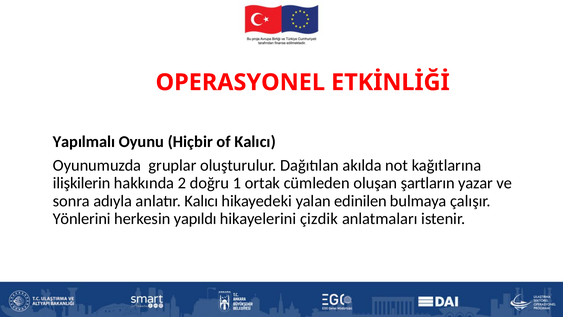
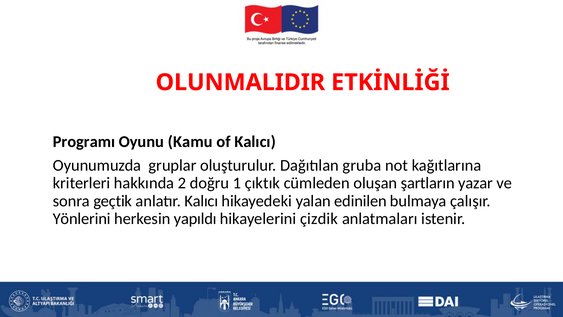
OPERASYONEL: OPERASYONEL -> OLUNMALIDIR
Yapılmalı: Yapılmalı -> Programı
Hiçbir: Hiçbir -> Kamu
akılda: akılda -> gruba
ilişkilerin: ilişkilerin -> kriterleri
ortak: ortak -> çıktık
adıyla: adıyla -> geçtik
